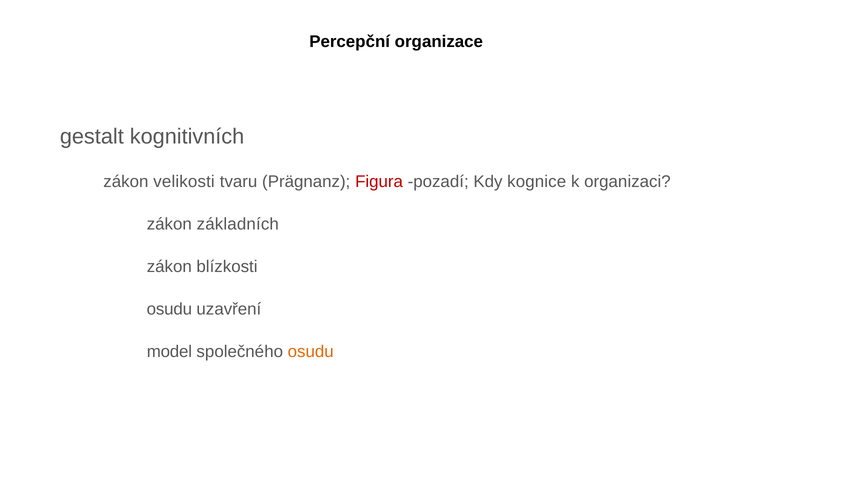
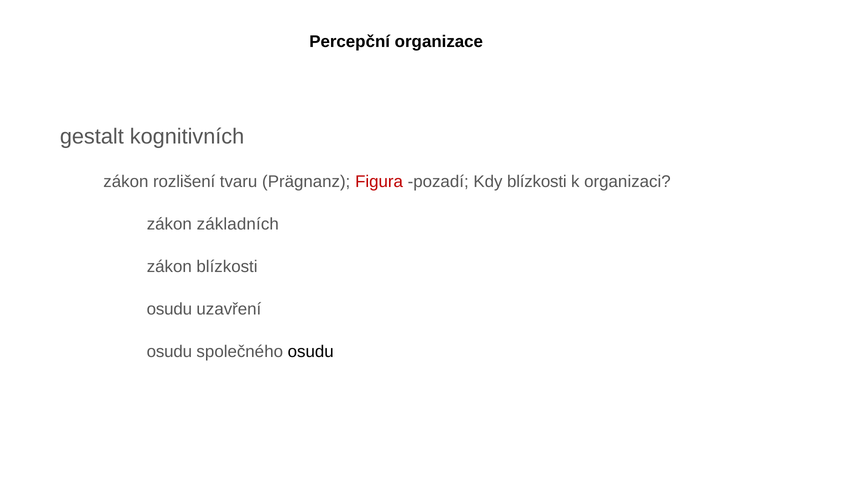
velikosti: velikosti -> rozlišení
Kdy kognice: kognice -> blízkosti
model at (169, 352): model -> osudu
osudu at (311, 352) colour: orange -> black
